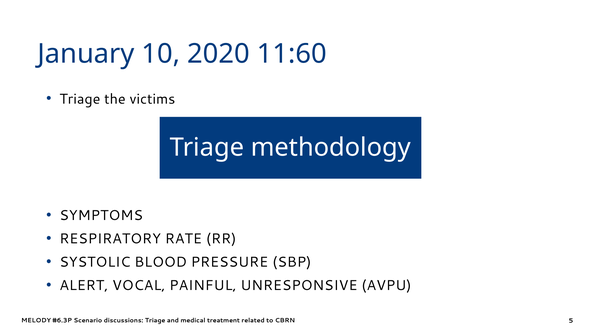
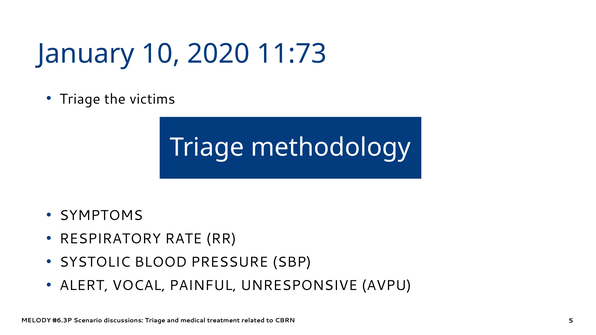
11:60: 11:60 -> 11:73
